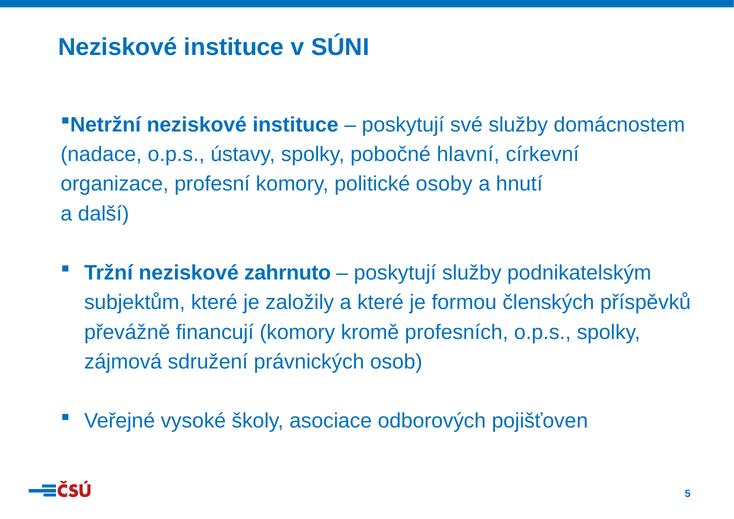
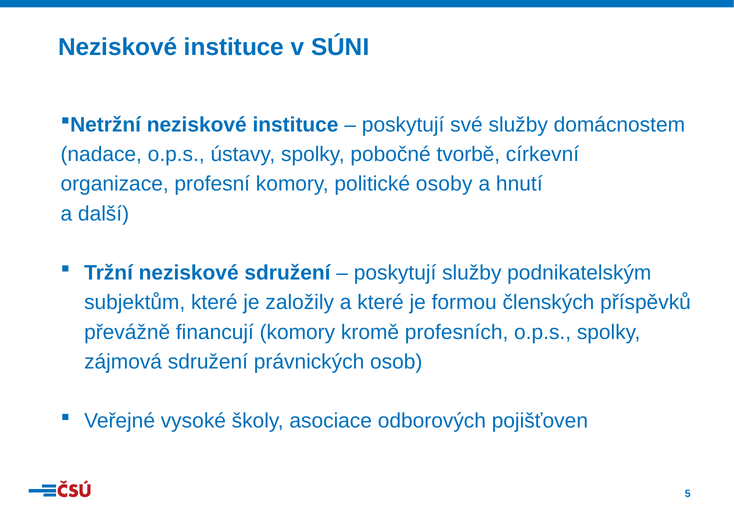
hlavní: hlavní -> tvorbě
neziskové zahrnuto: zahrnuto -> sdružení
